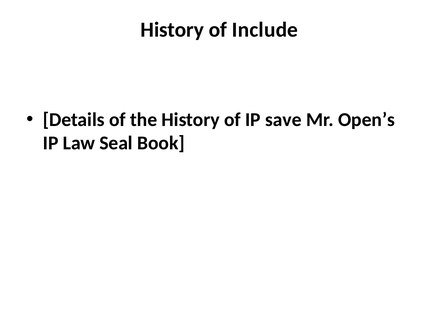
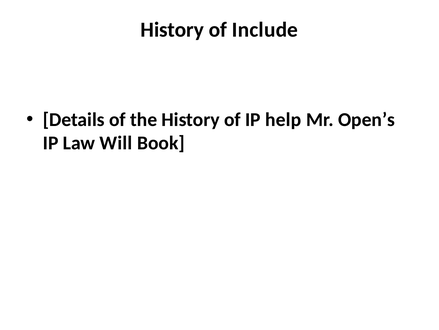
save: save -> help
Seal: Seal -> Will
